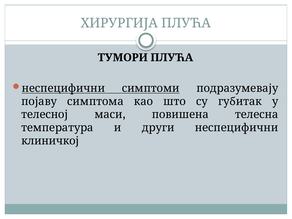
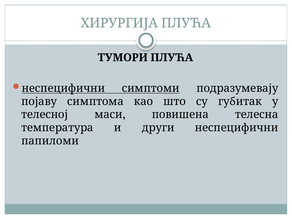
клиничкој: клиничкој -> папиломи
